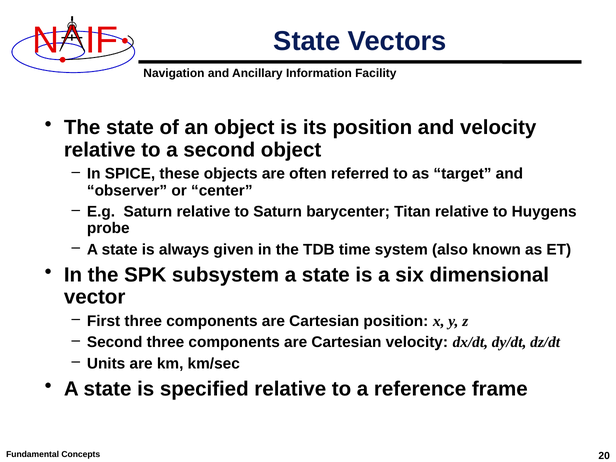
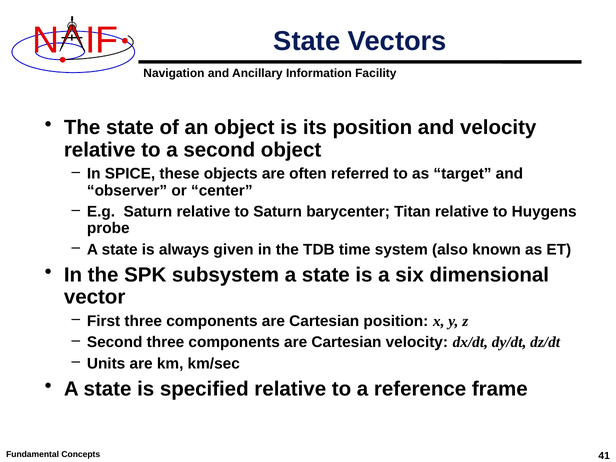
20: 20 -> 41
